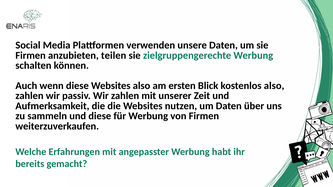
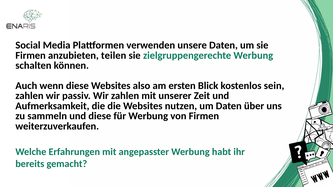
kostenlos also: also -> sein
